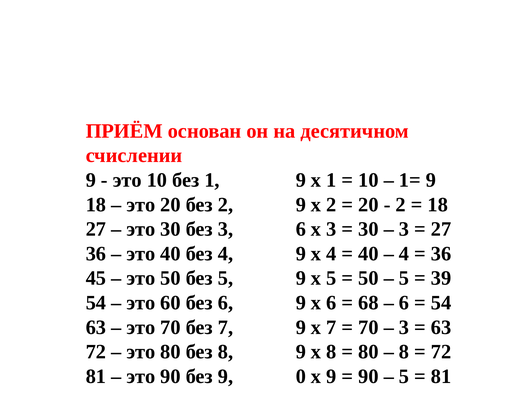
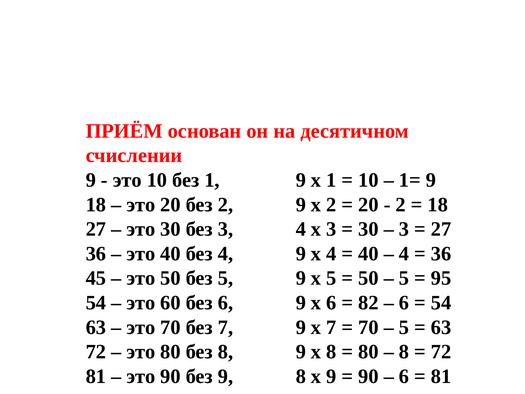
3 6: 6 -> 4
39: 39 -> 95
68: 68 -> 82
3 at (404, 327): 3 -> 5
9 0: 0 -> 8
5 at (404, 376): 5 -> 6
